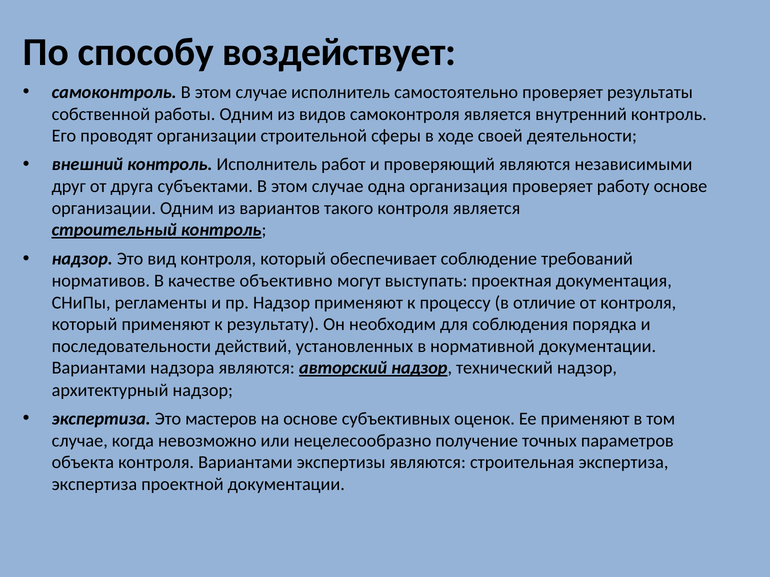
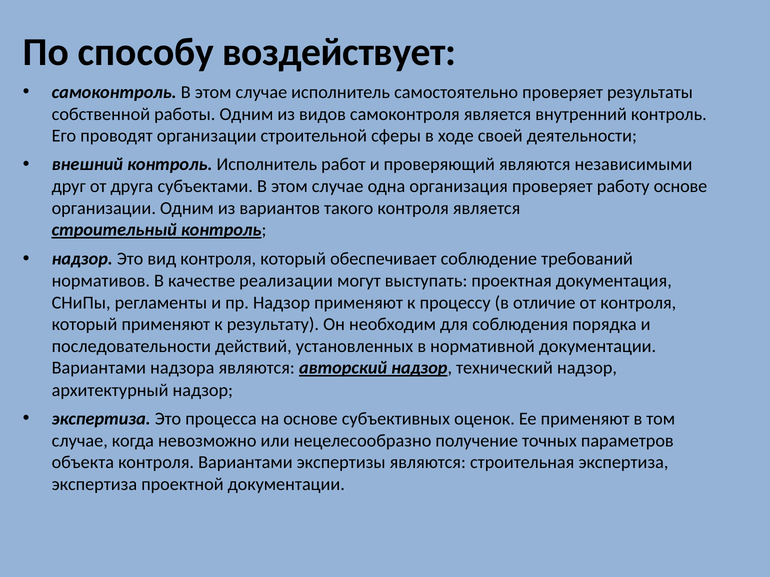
объективно: объективно -> реализации
мастеров: мастеров -> процесса
